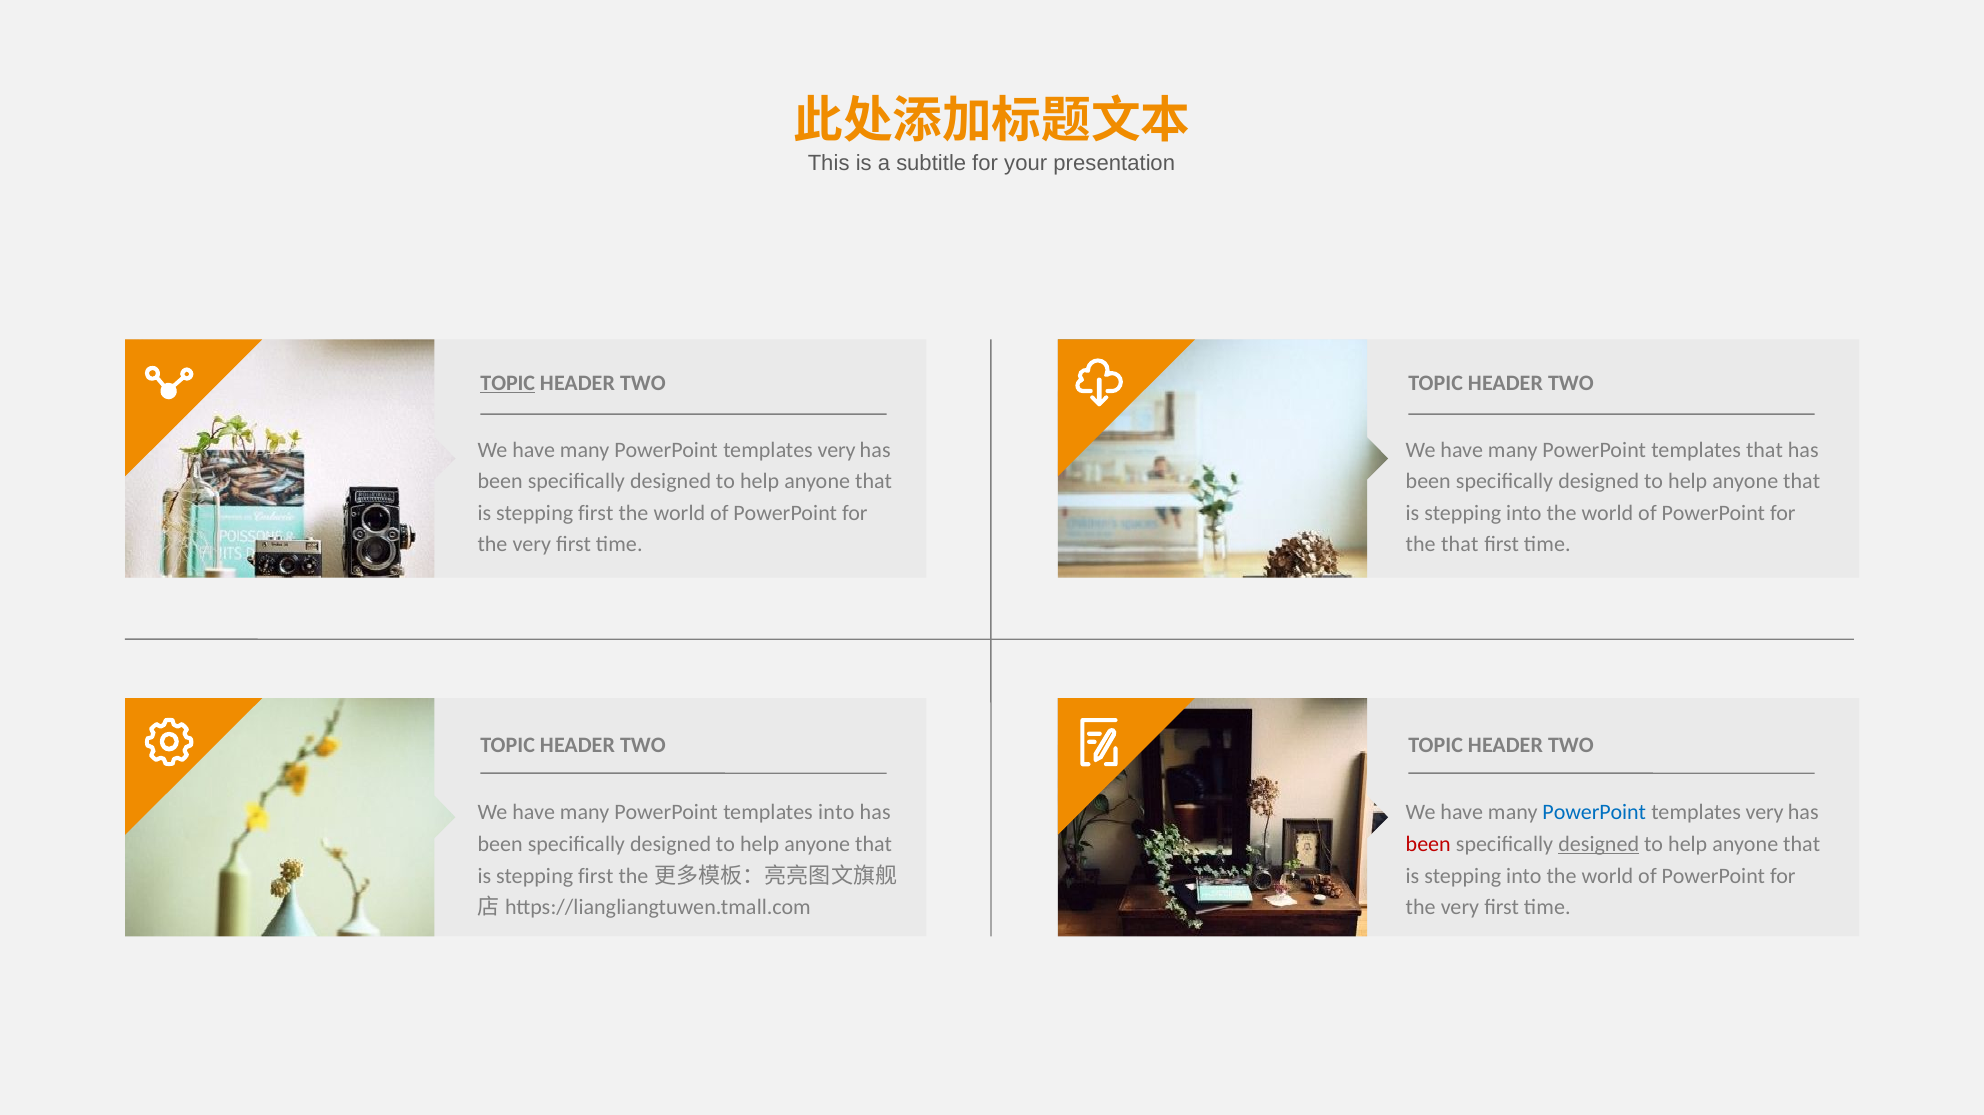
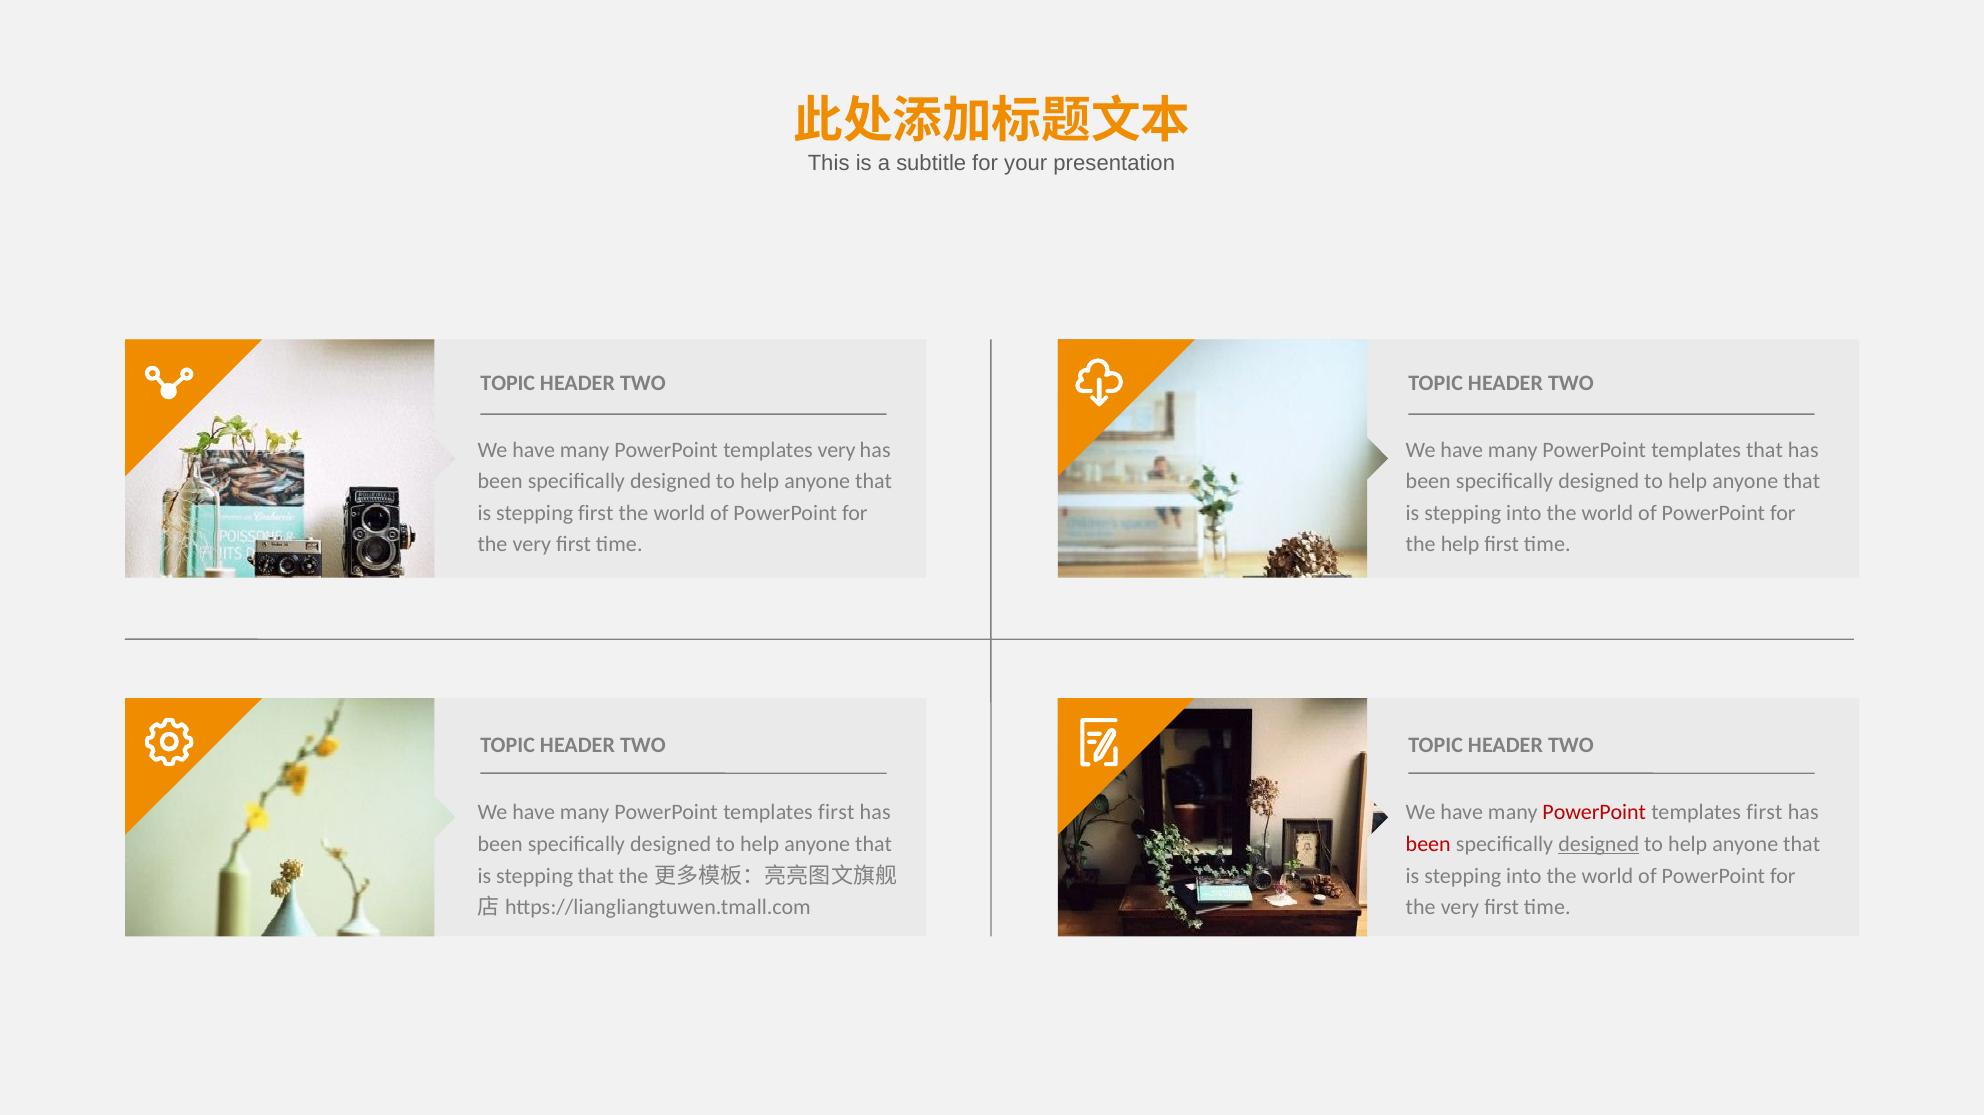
TOPIC at (508, 383) underline: present -> none
the that: that -> help
into at (836, 813): into -> first
PowerPoint at (1594, 813) colour: blue -> red
very at (1765, 813): very -> first
first at (596, 876): first -> that
